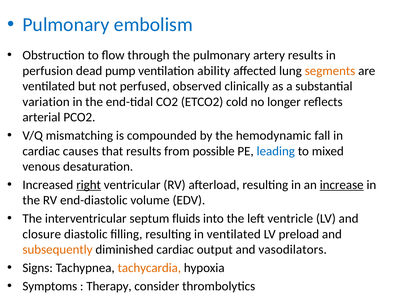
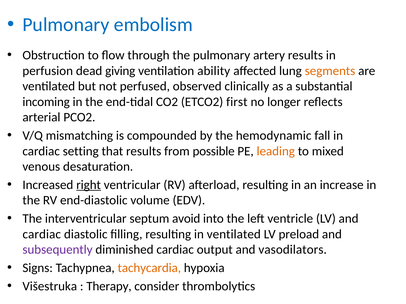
pump: pump -> giving
variation: variation -> incoming
cold: cold -> first
causes: causes -> setting
leading colour: blue -> orange
increase underline: present -> none
fluids: fluids -> avoid
closure at (42, 234): closure -> cardiac
subsequently colour: orange -> purple
Symptoms: Symptoms -> Višestruka
